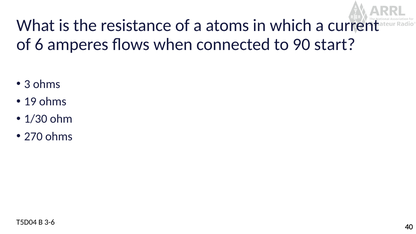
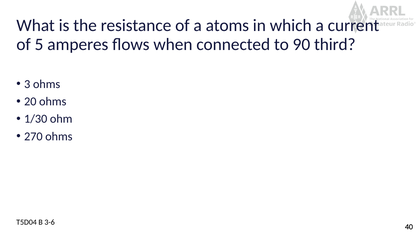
6: 6 -> 5
start: start -> third
19: 19 -> 20
